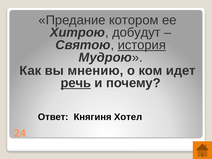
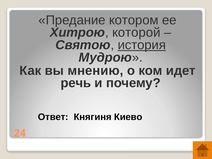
добудут: добудут -> которой
речь underline: present -> none
Хотел: Хотел -> Киево
